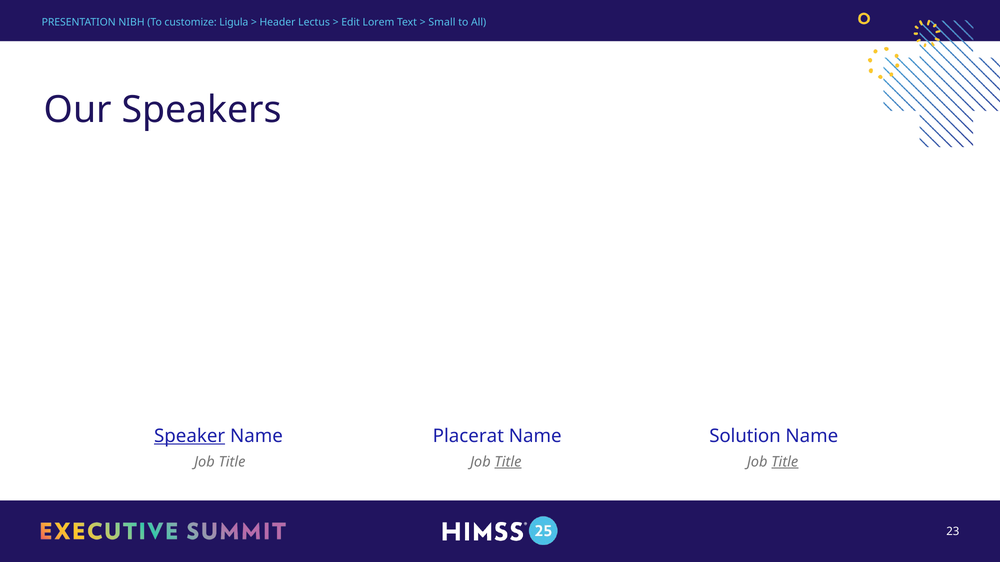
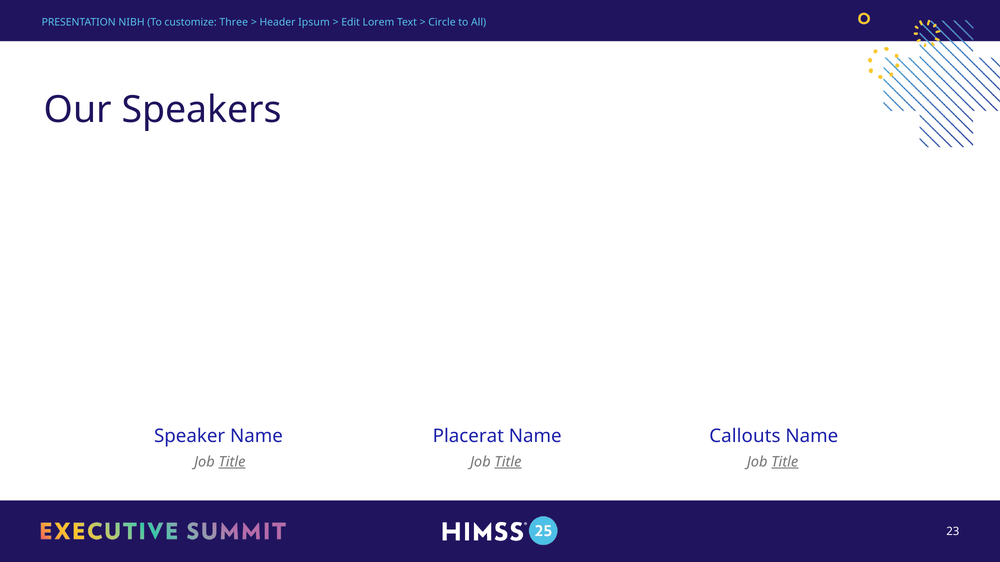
Ligula: Ligula -> Three
Lectus: Lectus -> Ipsum
Small: Small -> Circle
Speaker underline: present -> none
Solution: Solution -> Callouts
Title at (232, 462) underline: none -> present
